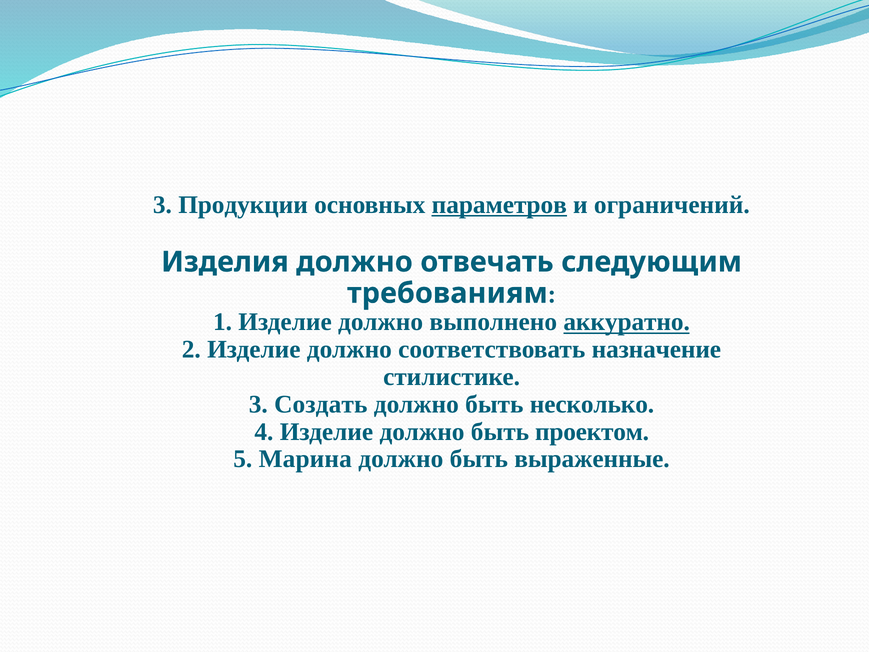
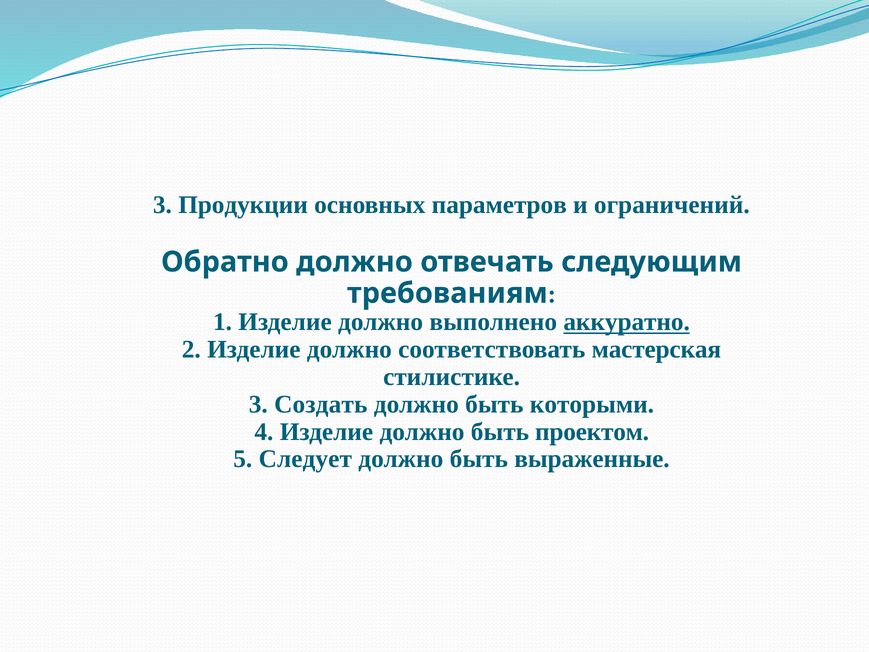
параметров underline: present -> none
Изделия: Изделия -> Обратно
назначение: назначение -> мастерская
несколько: несколько -> которыми
Марина: Марина -> Следует
